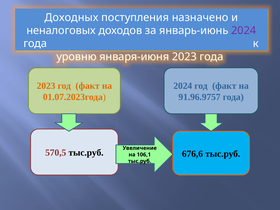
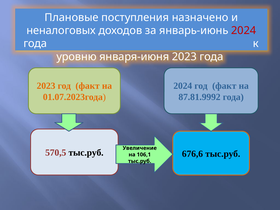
Доходных: Доходных -> Плановые
2024 at (244, 30) colour: purple -> red
91.96.9757: 91.96.9757 -> 87.81.9992
